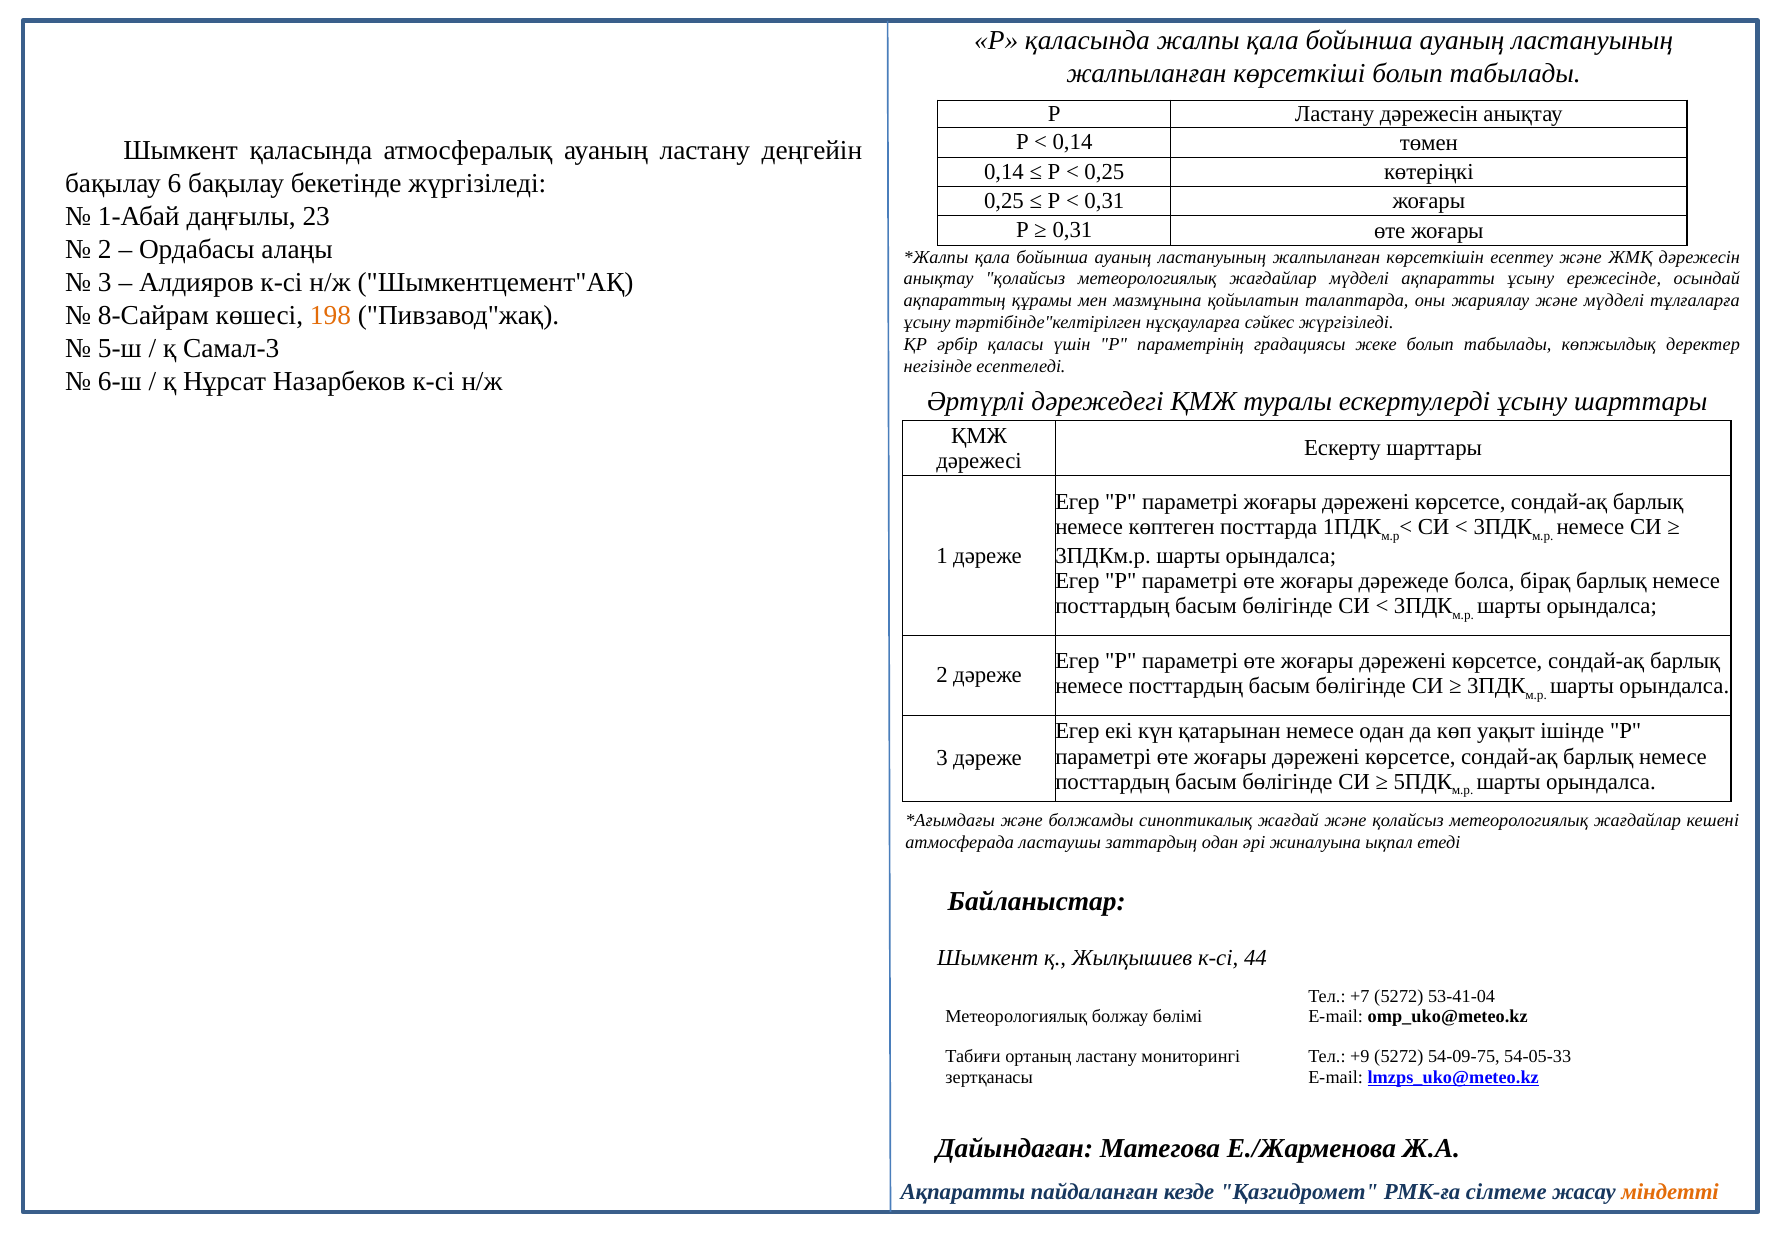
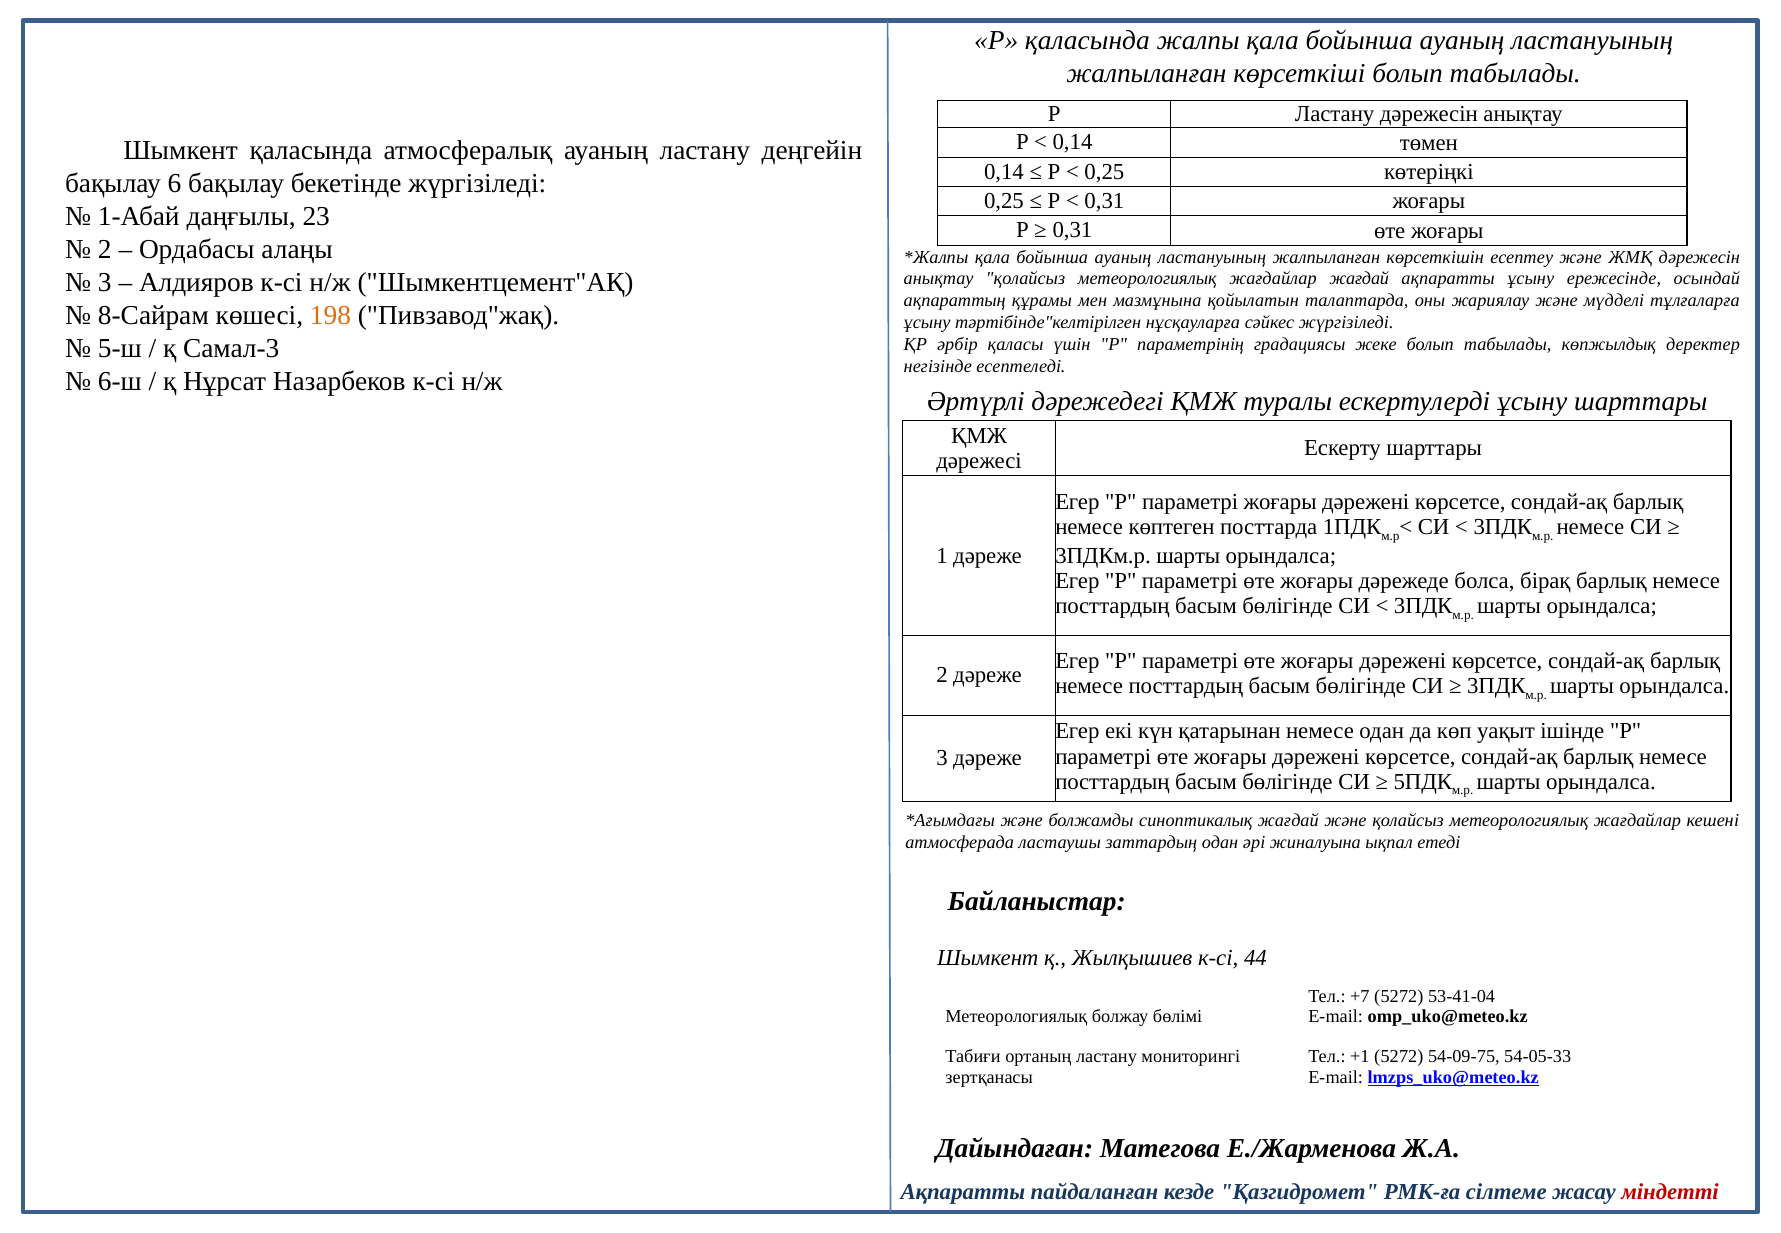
жағдайлар мүдделі: мүдделі -> жағдай
+9: +9 -> +1
міндетті colour: orange -> red
